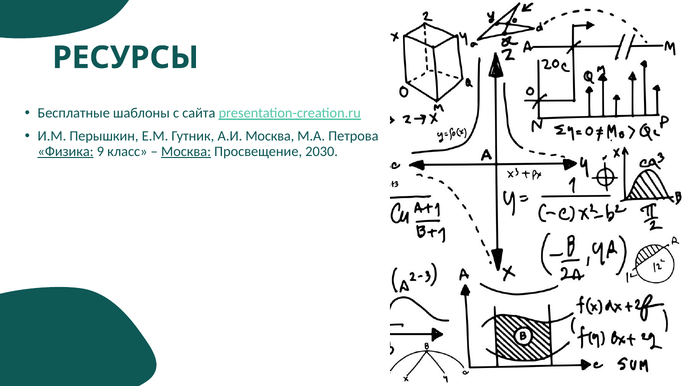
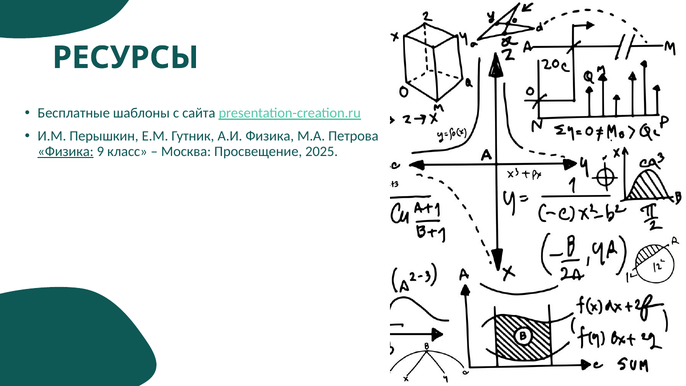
А.И Москва: Москва -> Физика
Москва at (186, 151) underline: present -> none
2030: 2030 -> 2025
